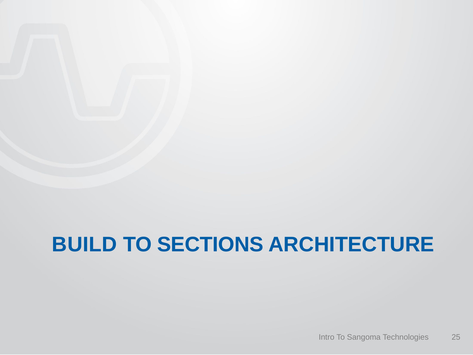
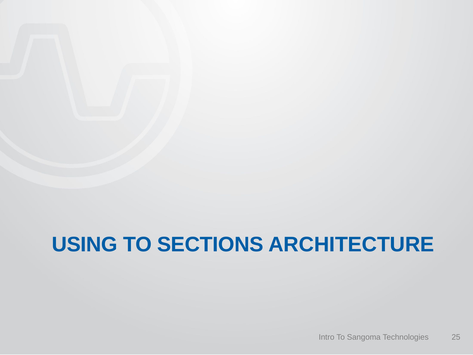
BUILD: BUILD -> USING
